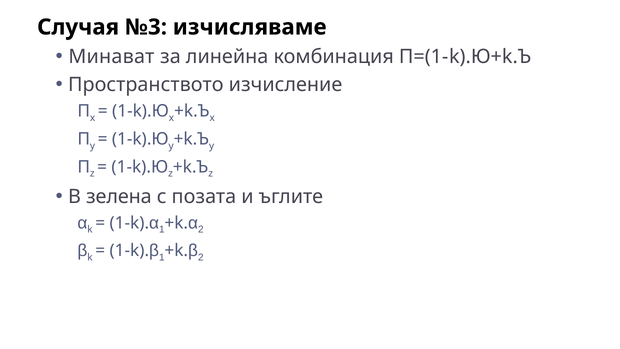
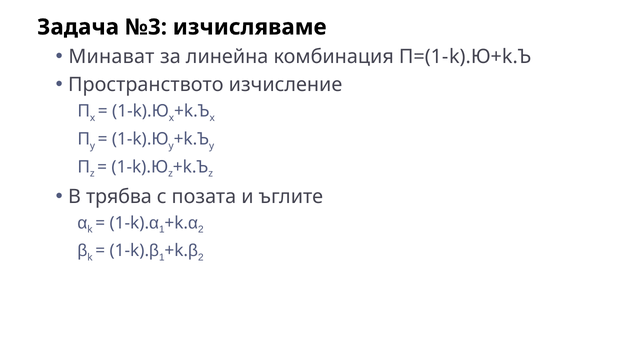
Случая: Случая -> Задача
зелена: зелена -> трябва
